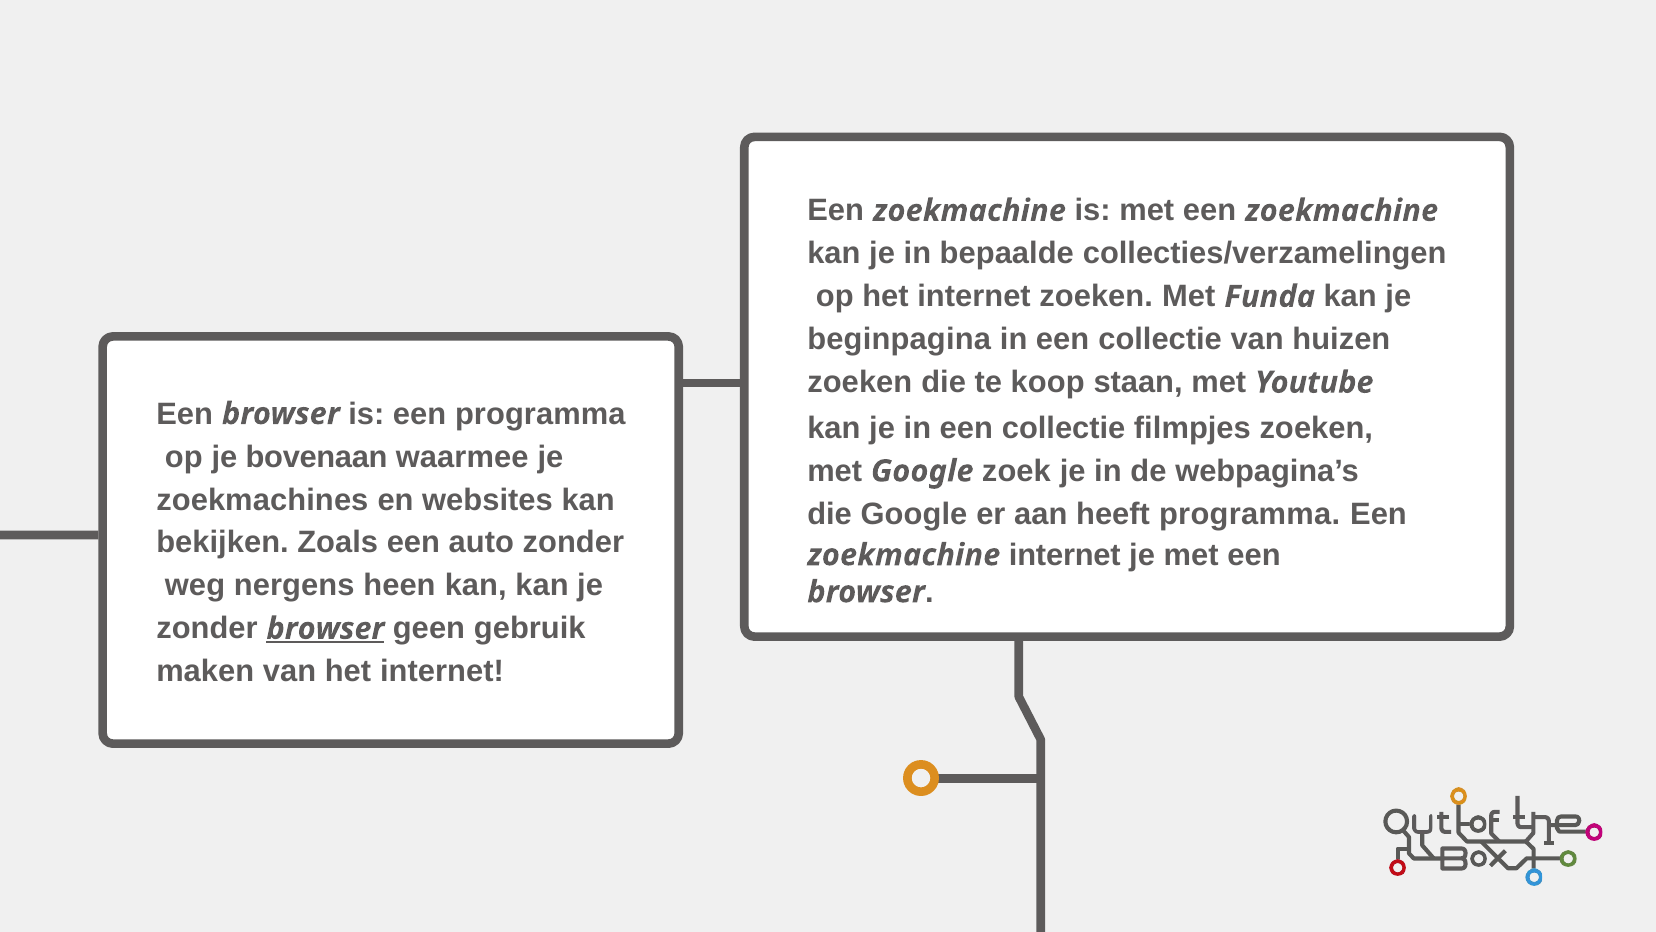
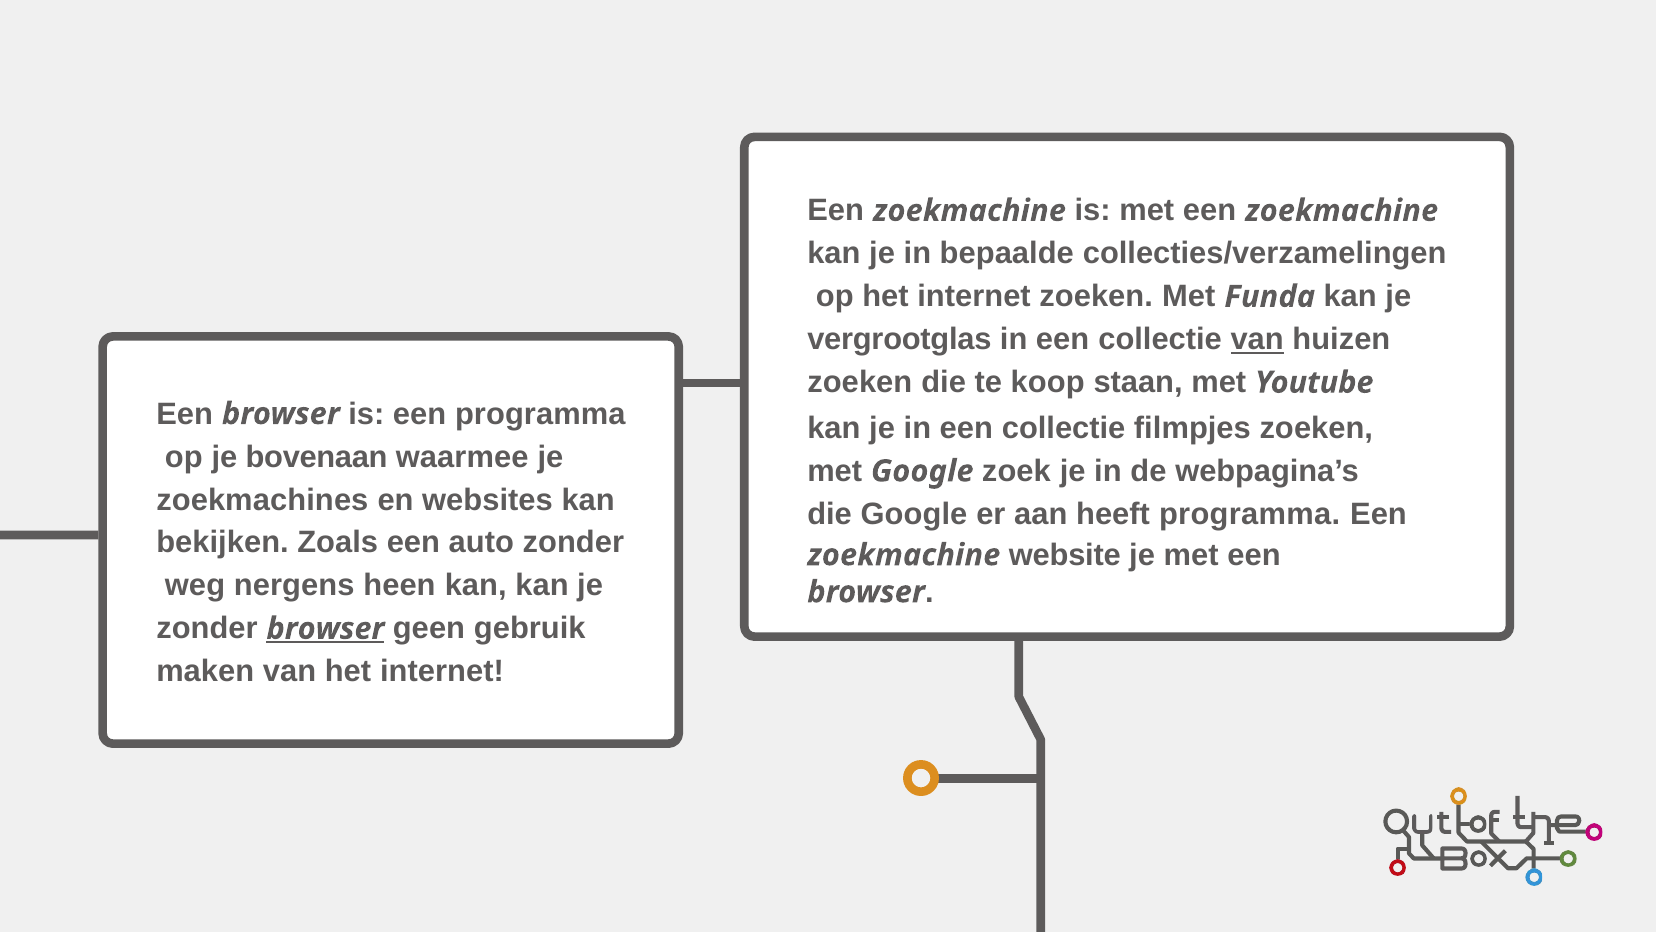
beginpagina: beginpagina -> vergrootglas
van at (1257, 339) underline: none -> present
zoekmachine internet: internet -> website
